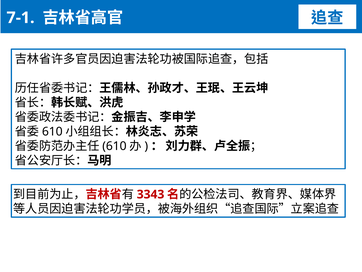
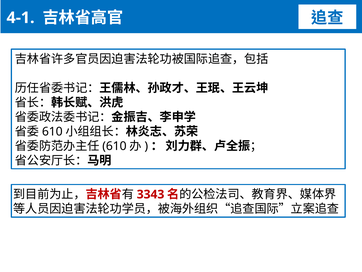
7-1: 7-1 -> 4-1
